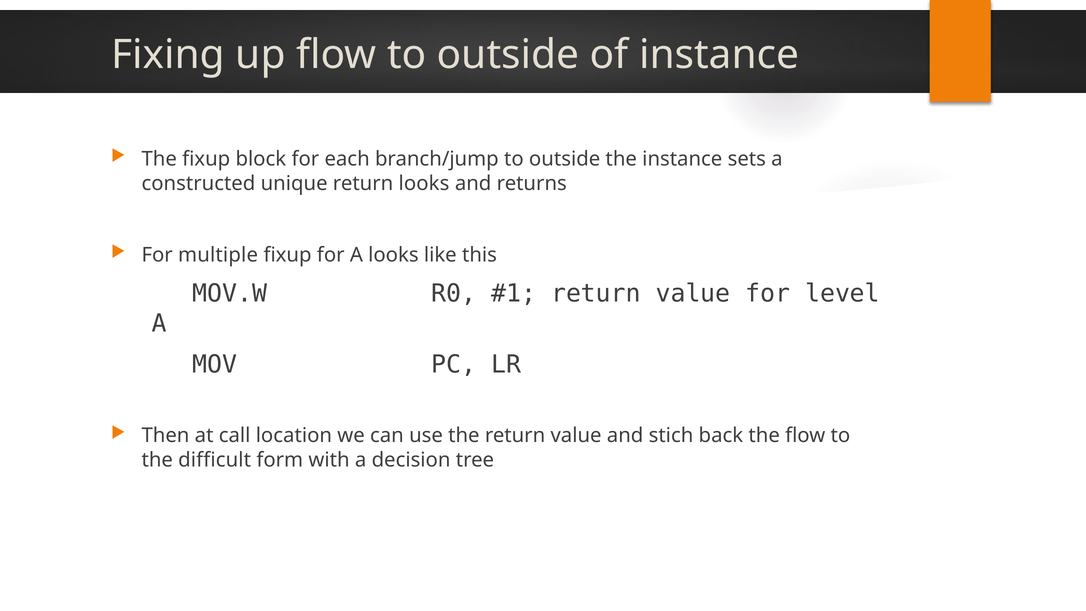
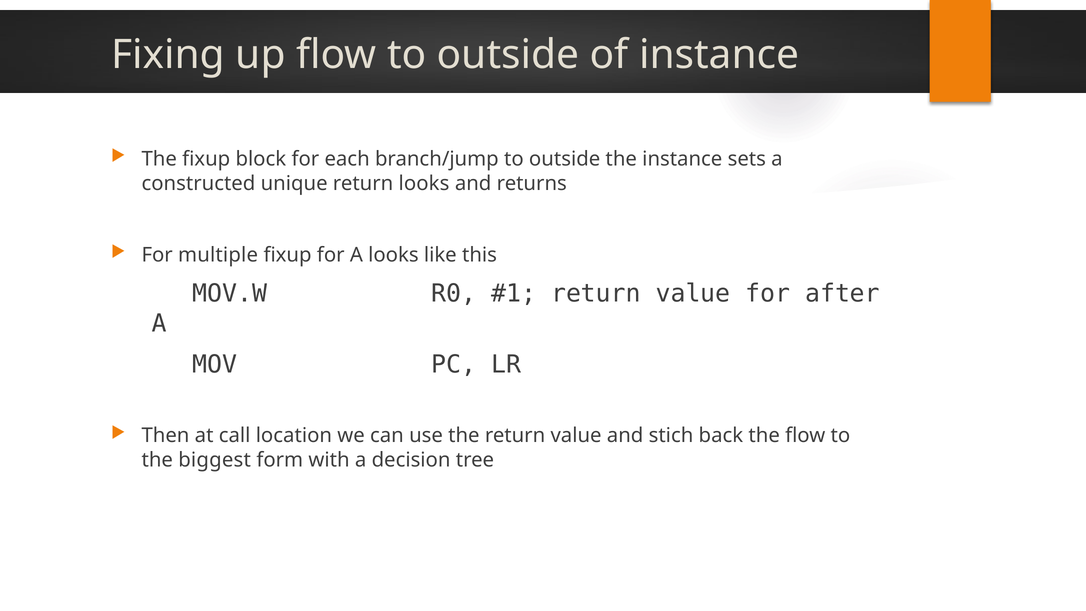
level: level -> after
difficult: difficult -> biggest
